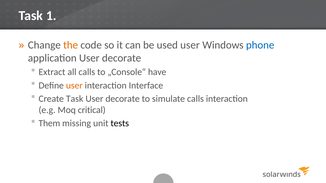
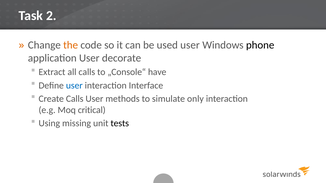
1: 1 -> 2
phone colour: blue -> black
user at (74, 86) colour: orange -> blue
Create Task: Task -> Calls
decorate at (123, 99): decorate -> methods
simulate calls: calls -> only
Them: Them -> Using
